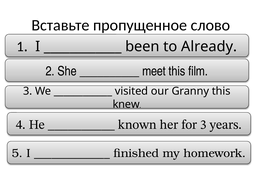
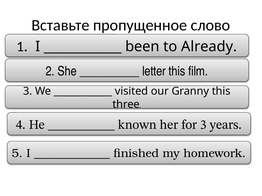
meet: meet -> letter
knew: knew -> three
